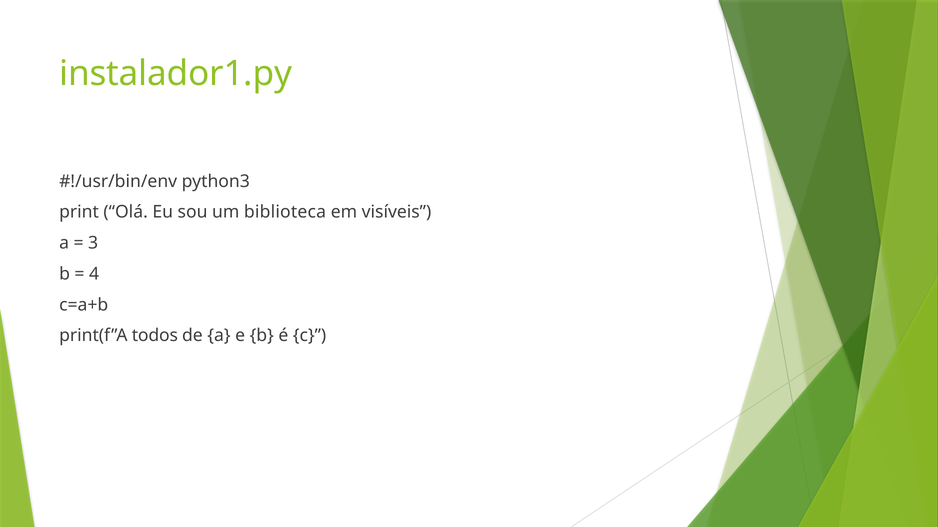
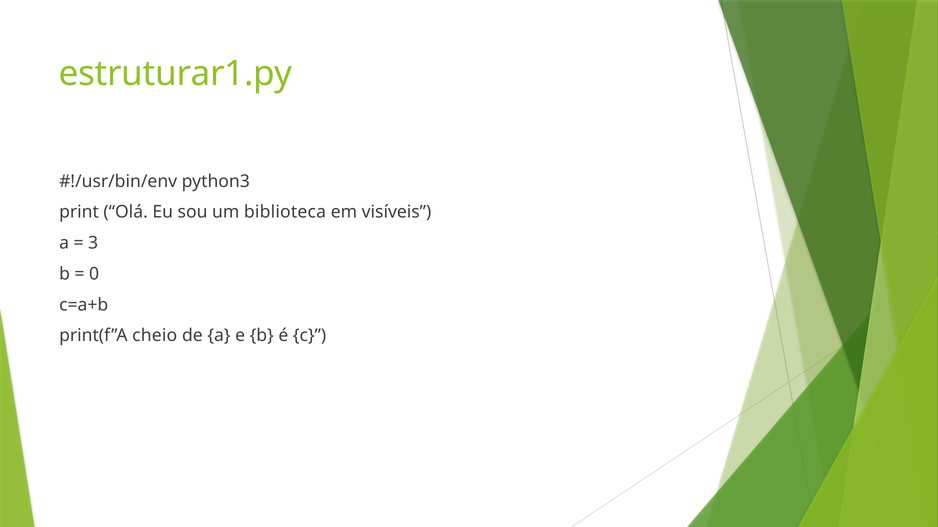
instalador1.py: instalador1.py -> estruturar1.py
4: 4 -> 0
todos: todos -> cheio
